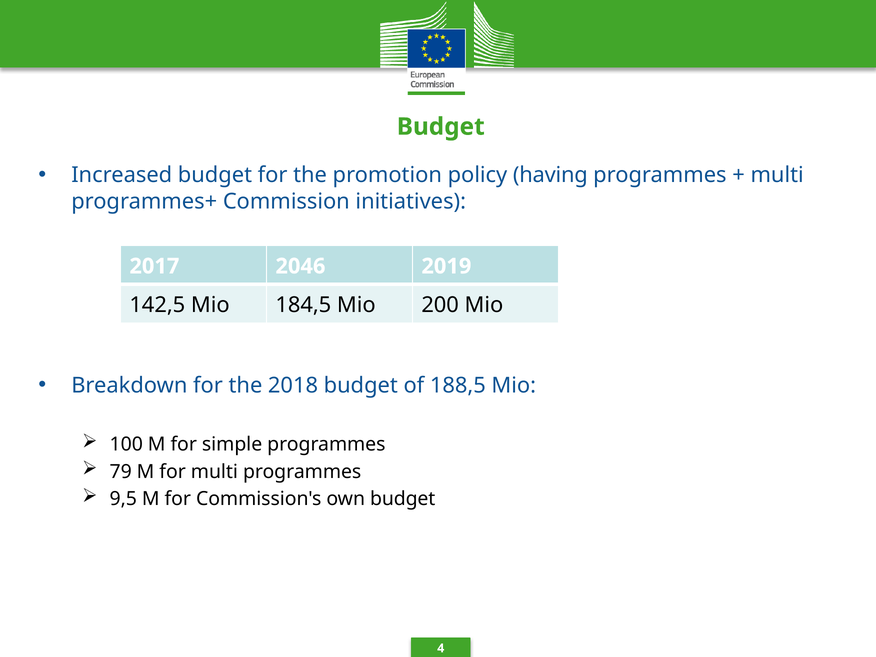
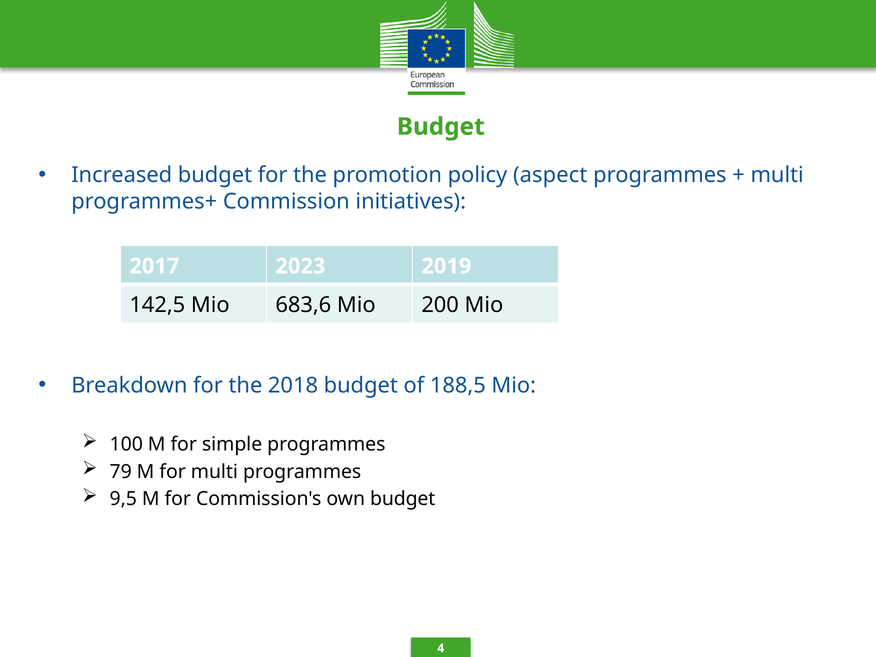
having: having -> aspect
2046: 2046 -> 2023
184,5: 184,5 -> 683,6
